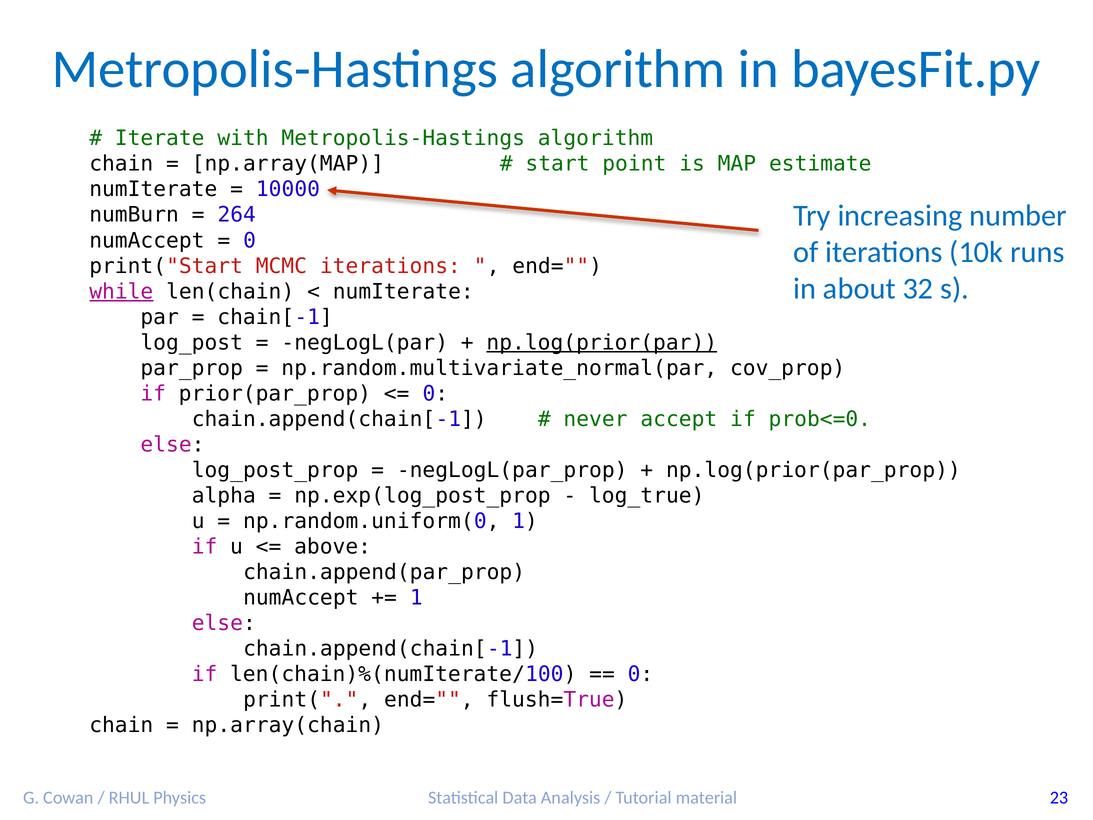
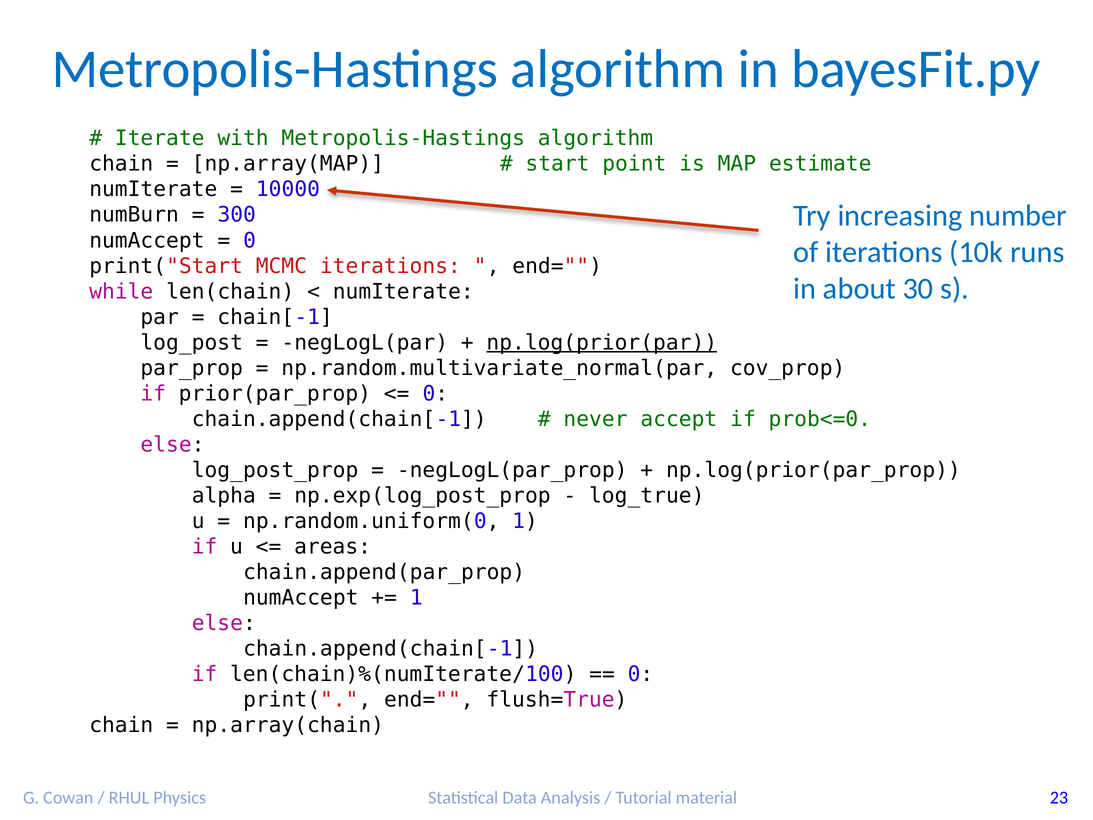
264: 264 -> 300
32: 32 -> 30
while underline: present -> none
above: above -> areas
